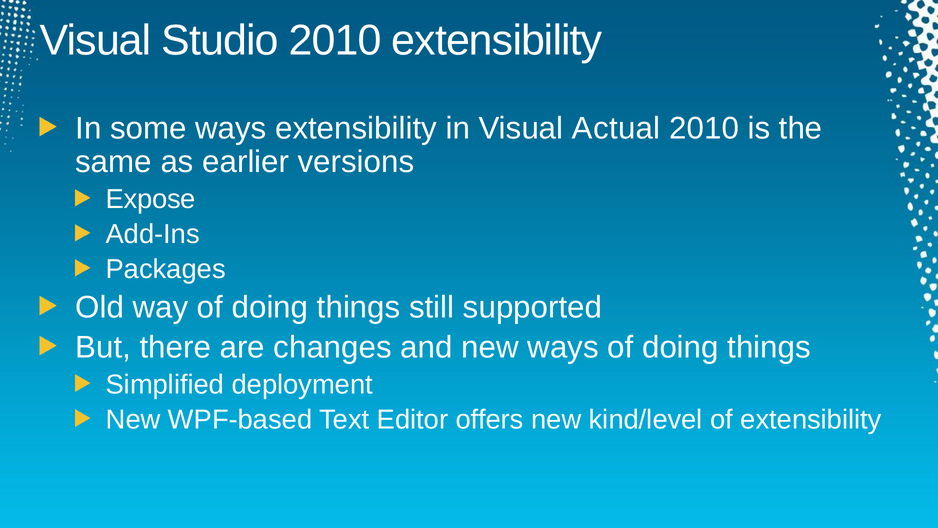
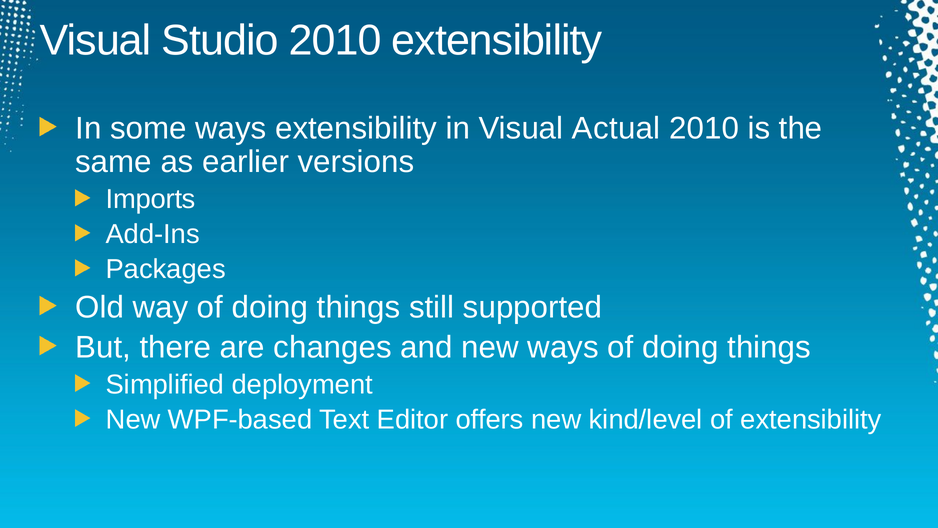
Expose: Expose -> Imports
